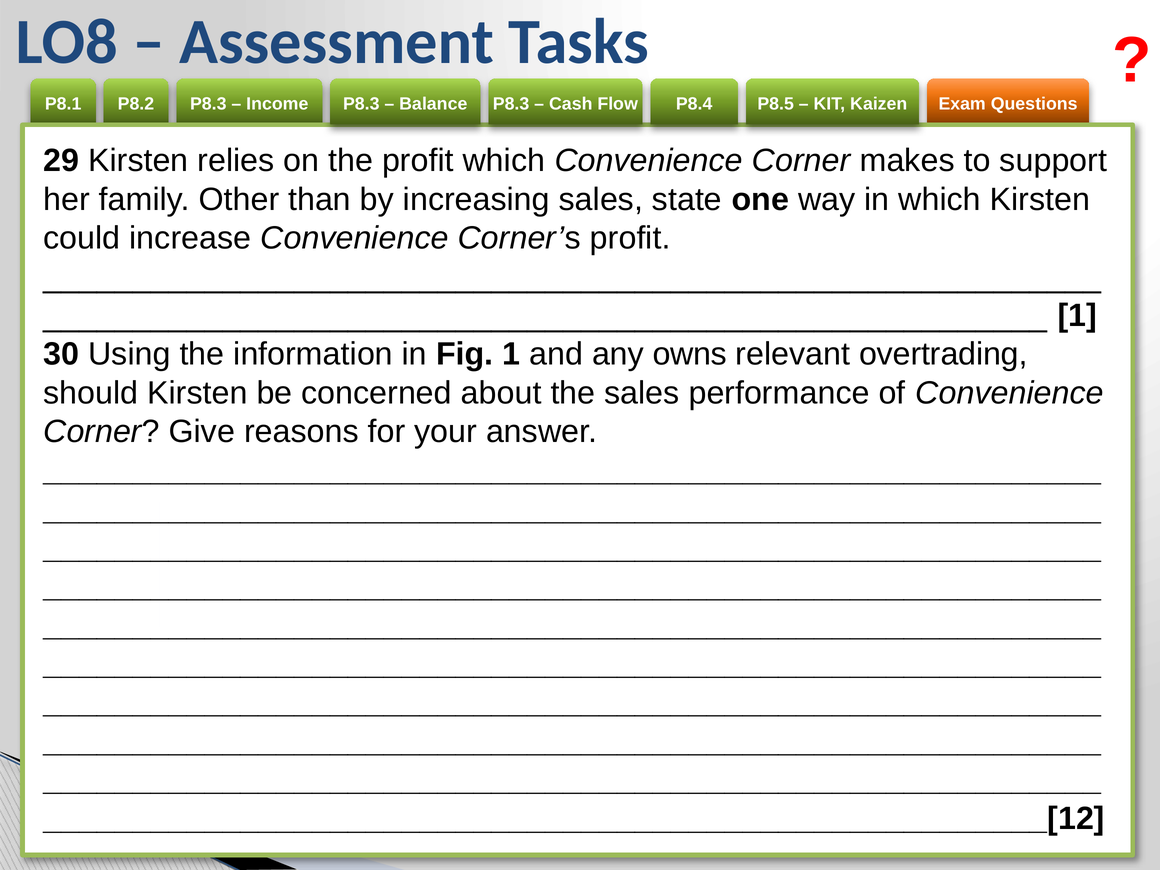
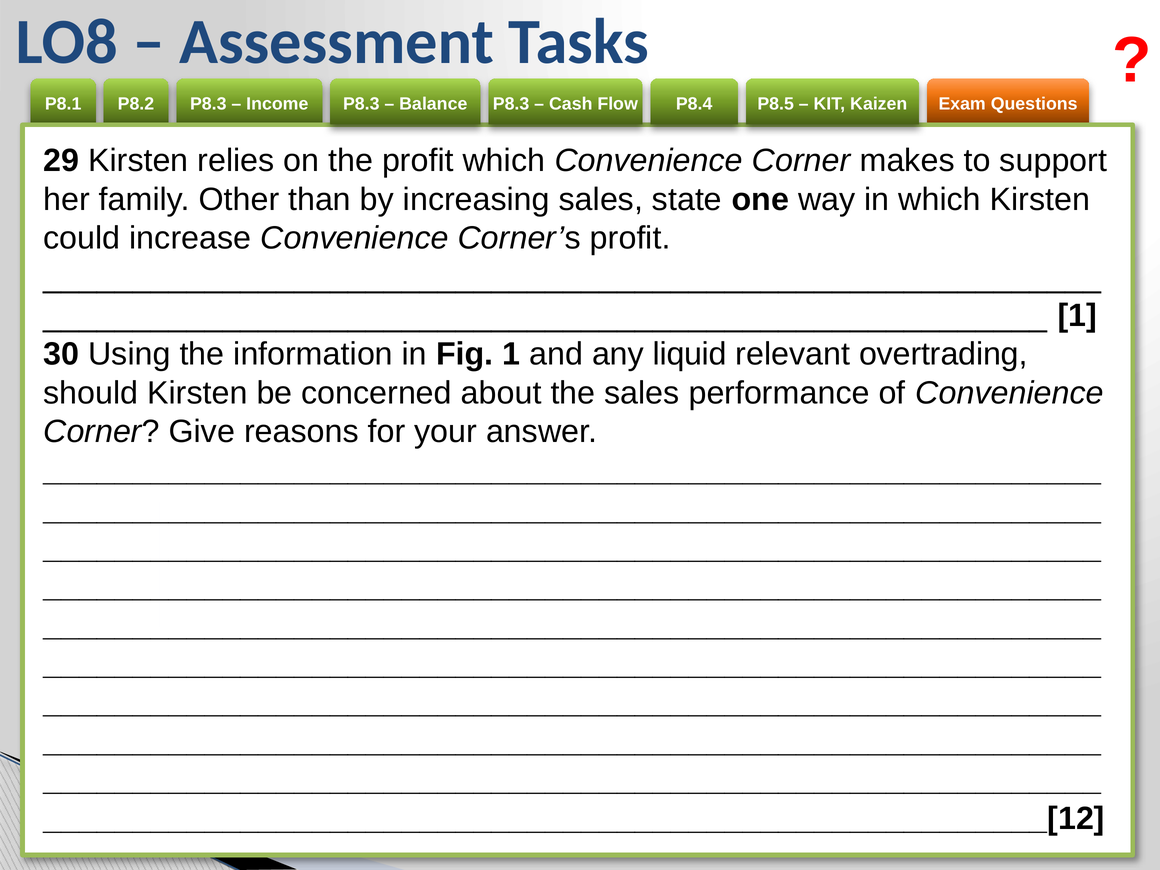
owns: owns -> liquid
